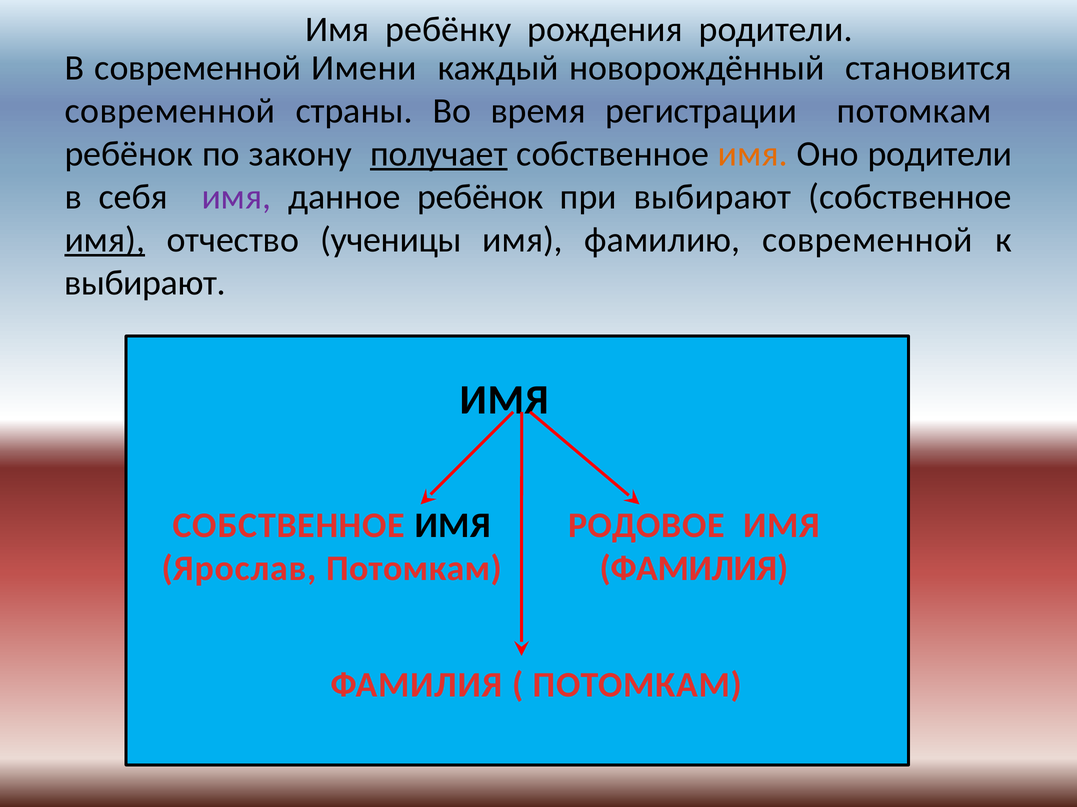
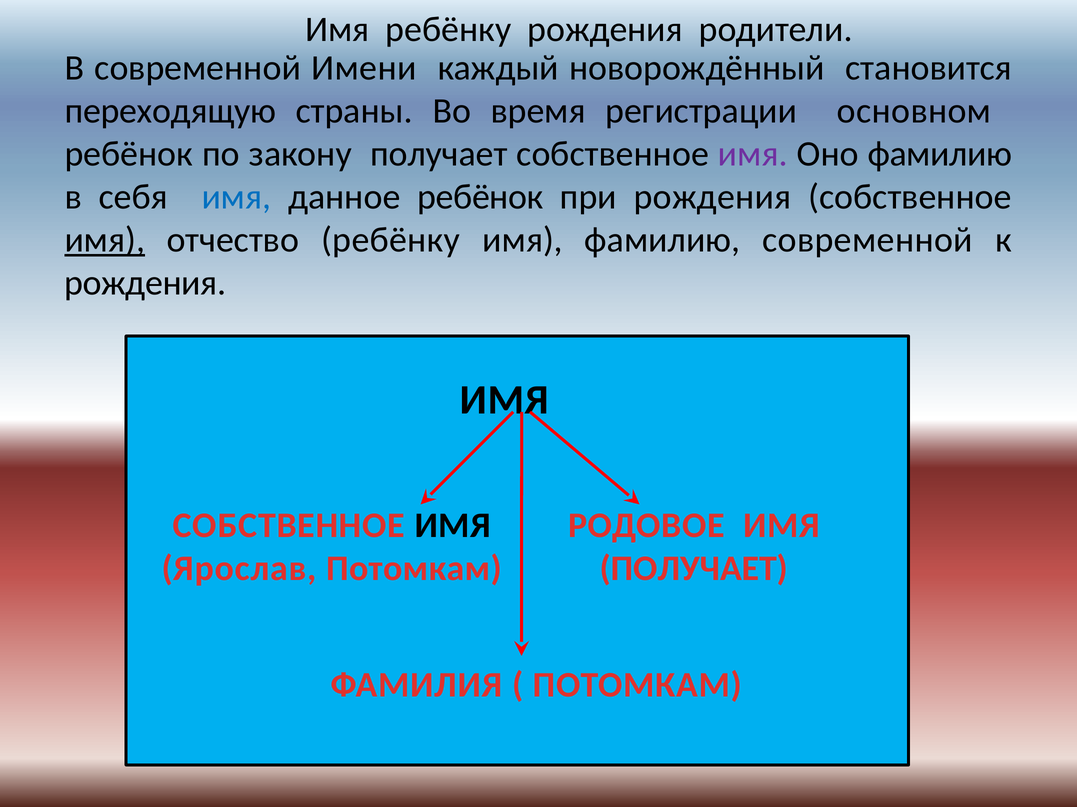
современной at (170, 111): современной -> переходящую
регистрации потомкам: потомкам -> основном
получает at (439, 154) underline: present -> none
имя at (753, 154) colour: orange -> purple
Оно родители: родители -> фамилию
имя at (236, 197) colour: purple -> blue
при выбирают: выбирают -> рождения
отчество ученицы: ученицы -> ребёнку
выбирают at (145, 283): выбирают -> рождения
ФАМИЛИЯ at (694, 569): ФАМИЛИЯ -> ПОЛУЧАЕТ
